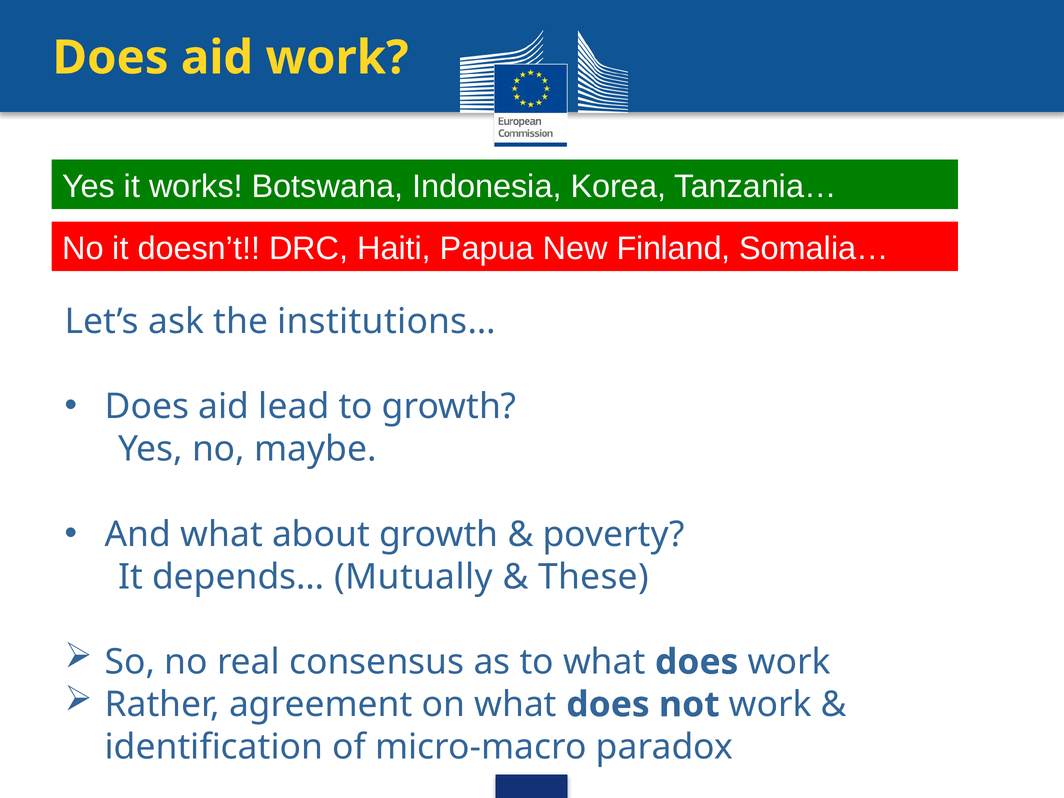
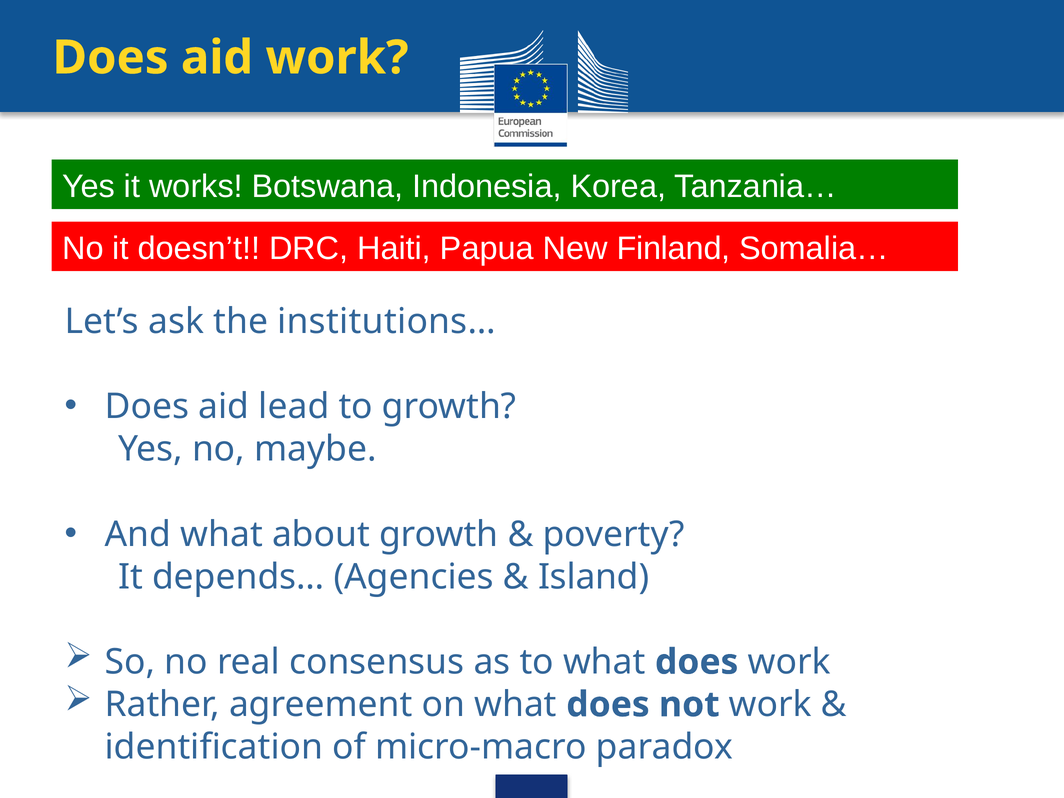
Mutually: Mutually -> Agencies
These: These -> Island
